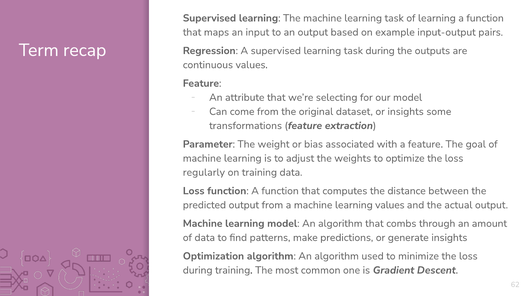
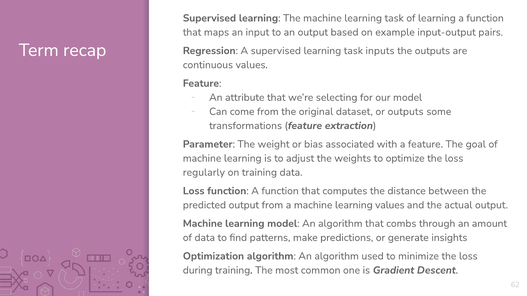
task during: during -> inputs
or insights: insights -> outputs
